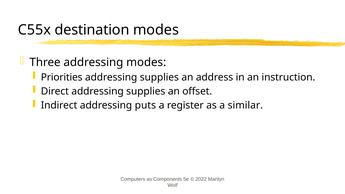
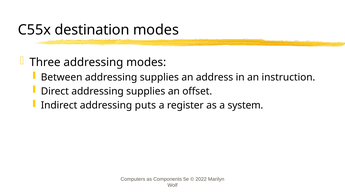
Priorities: Priorities -> Between
similar: similar -> system
